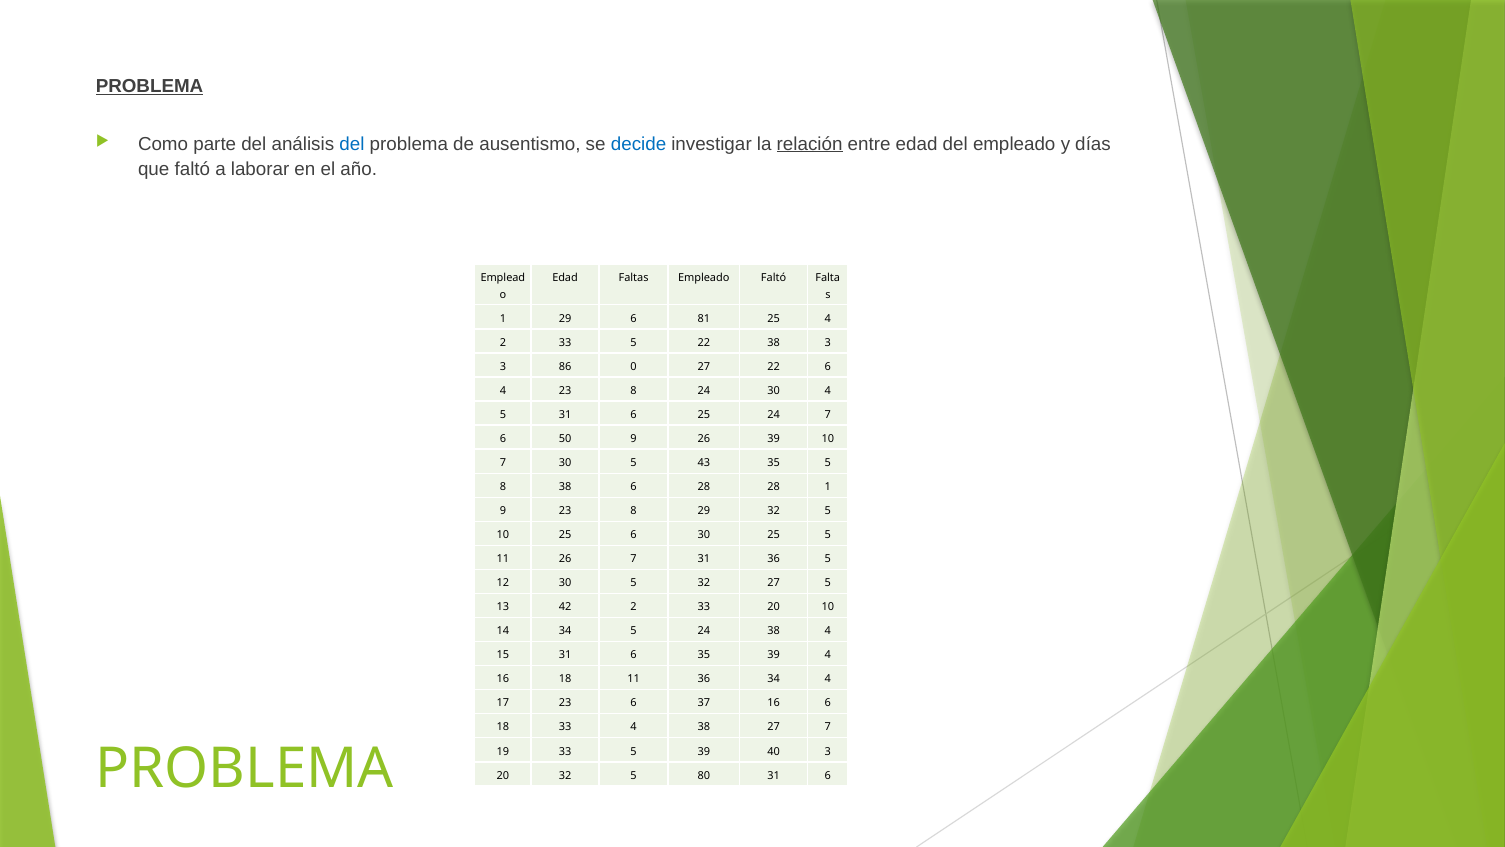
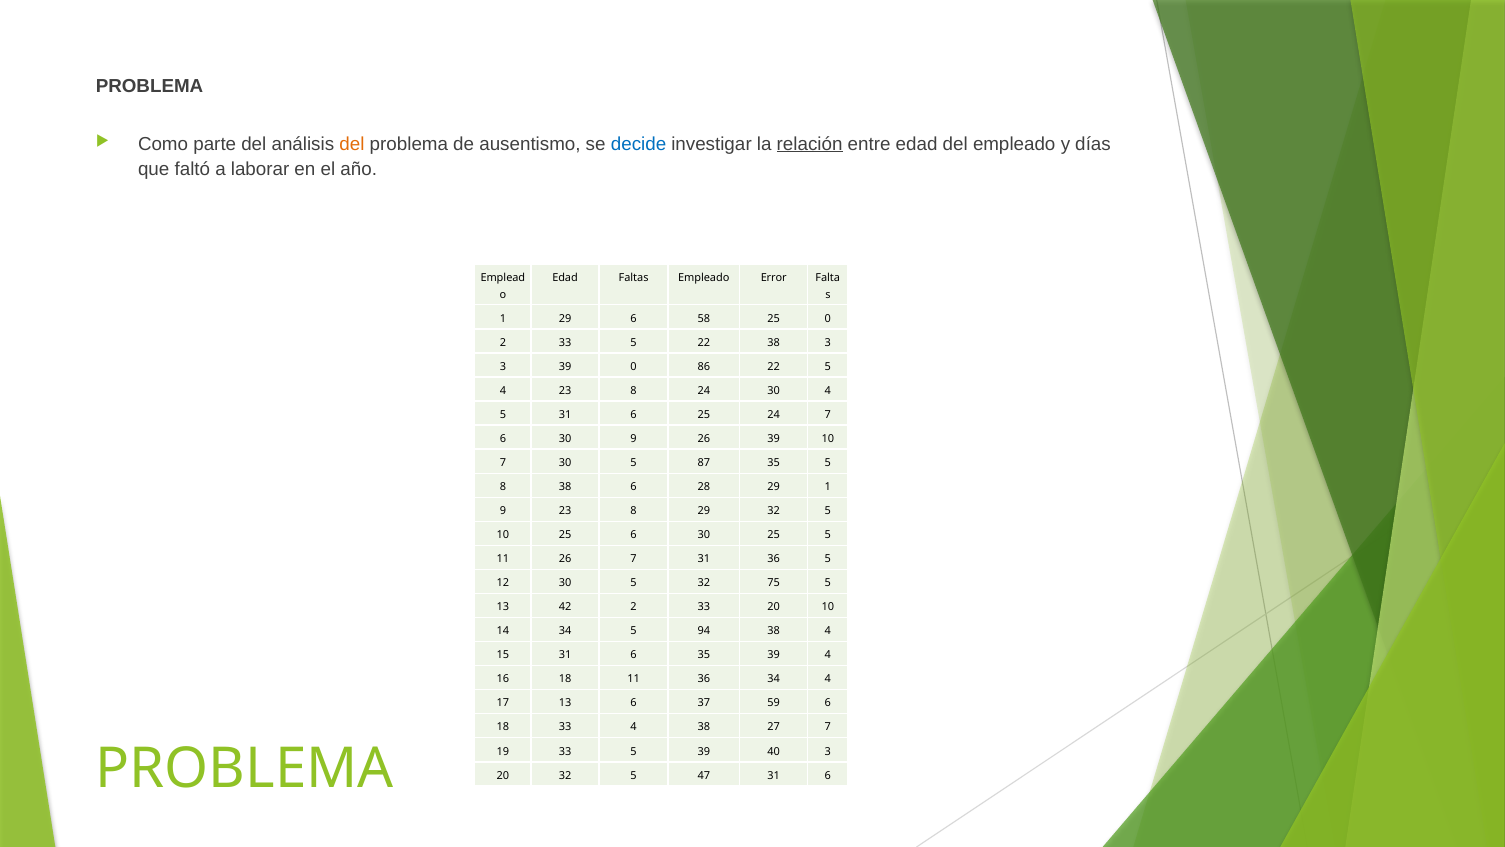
PROBLEMA at (150, 87) underline: present -> none
del at (352, 144) colour: blue -> orange
Empleado Faltó: Faltó -> Error
81: 81 -> 58
25 4: 4 -> 0
3 86: 86 -> 39
0 27: 27 -> 86
22 6: 6 -> 5
50 at (565, 438): 50 -> 30
43: 43 -> 87
28 28: 28 -> 29
32 27: 27 -> 75
5 24: 24 -> 94
17 23: 23 -> 13
37 16: 16 -> 59
80: 80 -> 47
